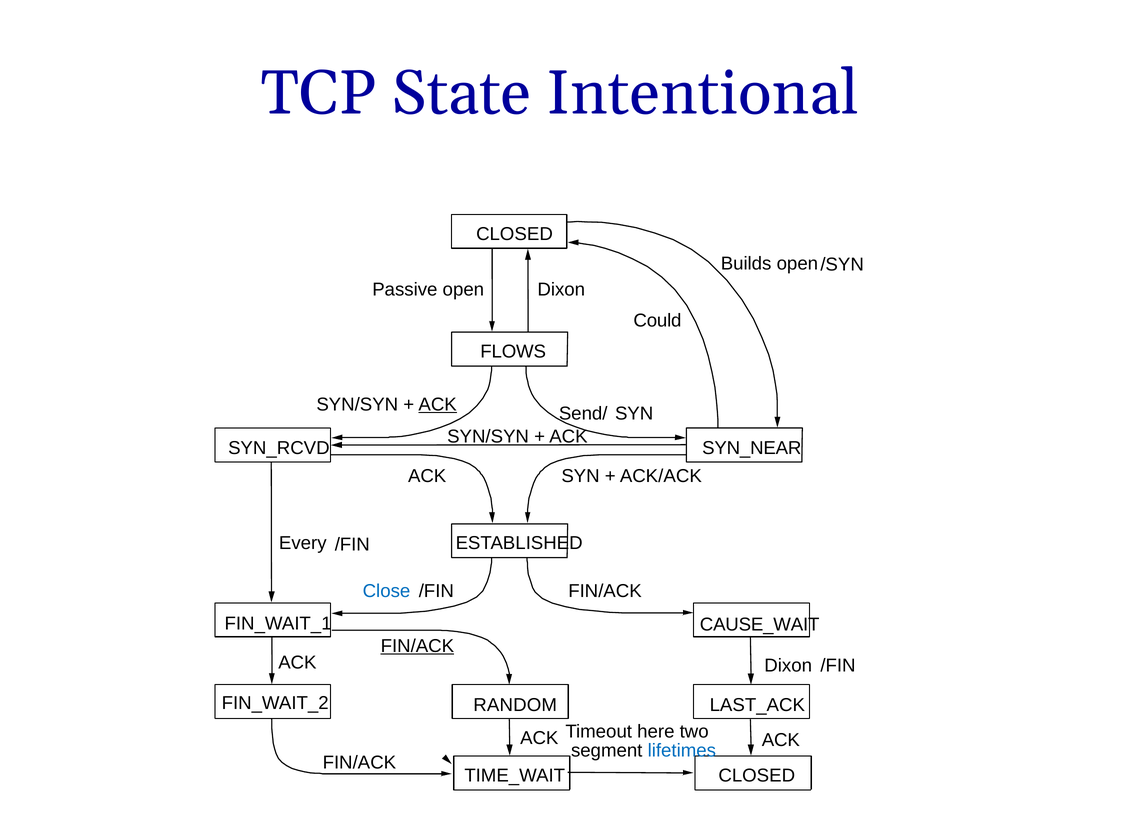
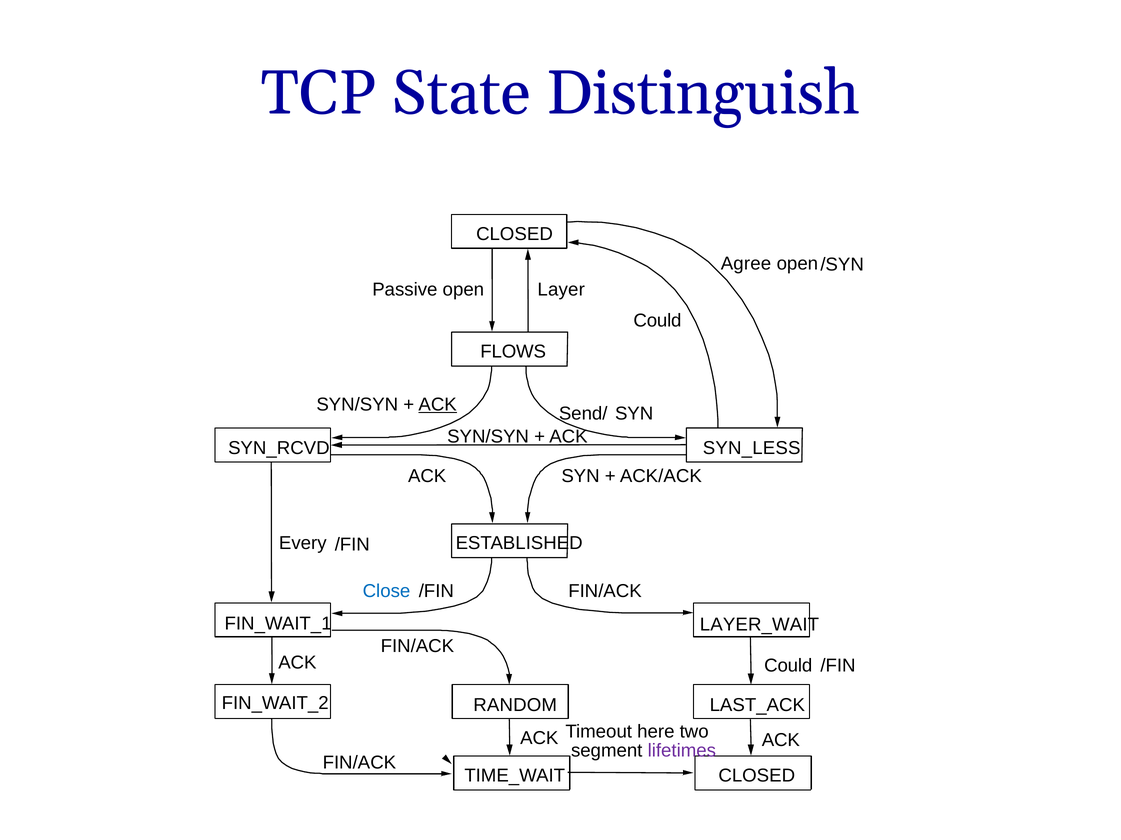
Intentional: Intentional -> Distinguish
Builds: Builds -> Agree
open Dixon: Dixon -> Layer
SYN_NEAR: SYN_NEAR -> SYN_LESS
CAUSE_WAIT: CAUSE_WAIT -> LAYER_WAIT
FIN/ACK at (417, 647) underline: present -> none
Dixon at (788, 666): Dixon -> Could
lifetimes colour: blue -> purple
